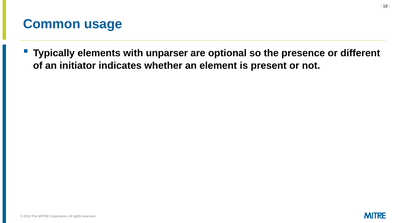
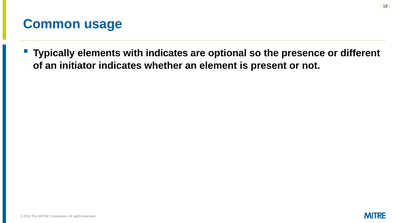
with unparser: unparser -> indicates
